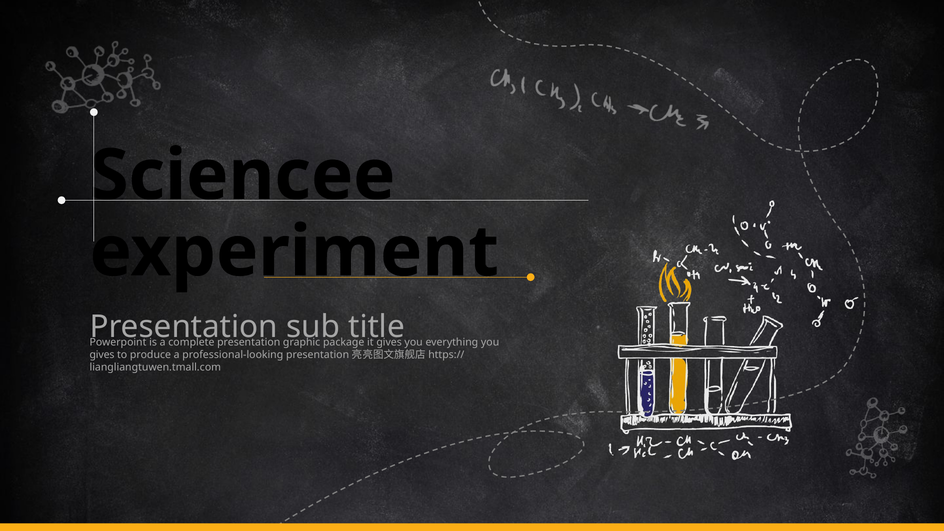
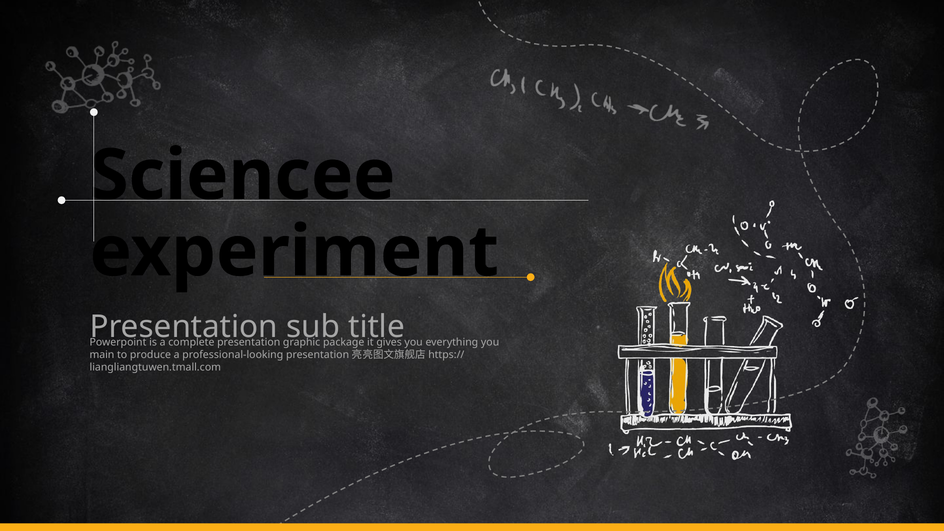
gives at (102, 355): gives -> main
